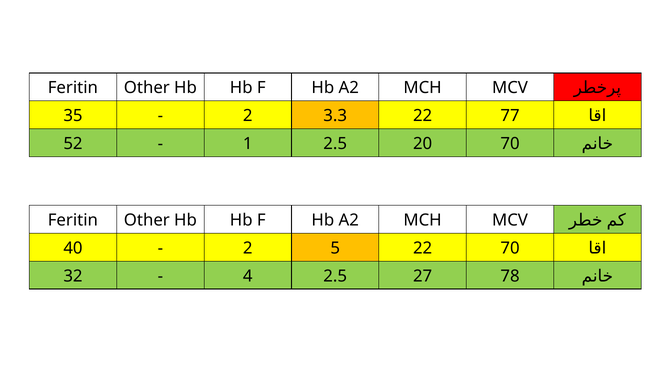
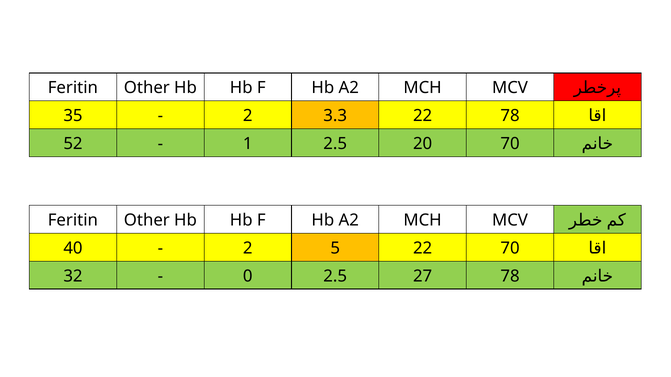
22 77: 77 -> 78
4: 4 -> 0
